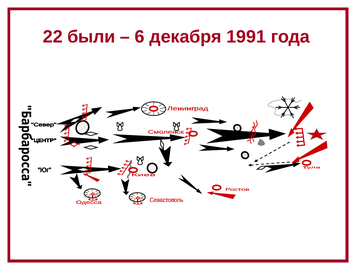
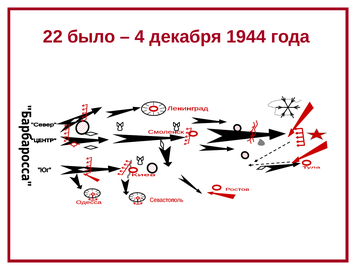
были: были -> было
6: 6 -> 4
1991: 1991 -> 1944
